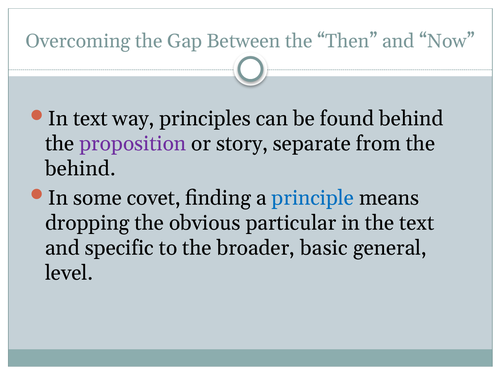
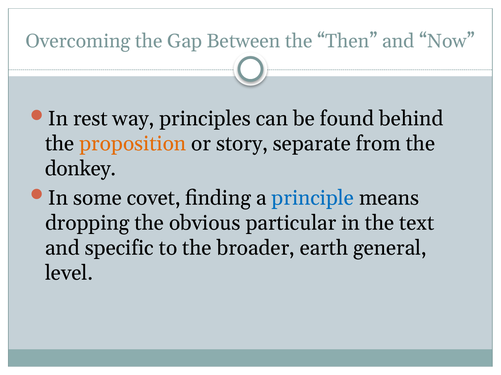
In text: text -> rest
proposition colour: purple -> orange
behind at (80, 169): behind -> donkey
basic: basic -> earth
